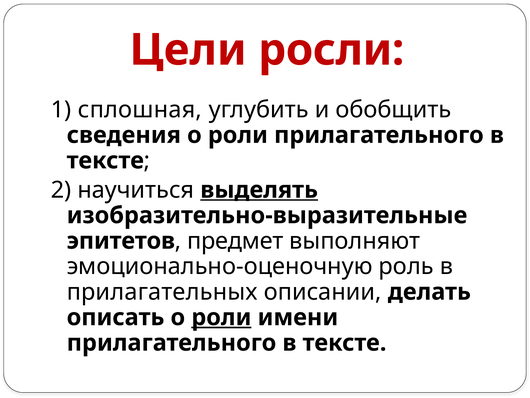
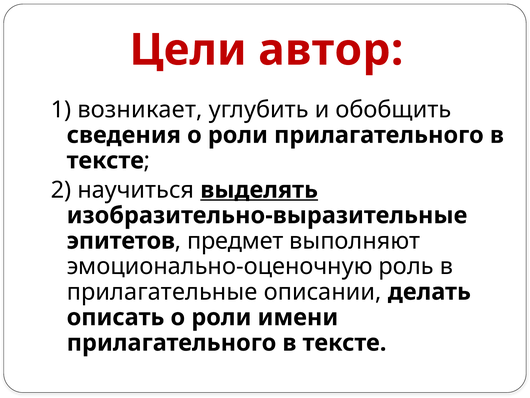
росли: росли -> автор
сплошная: сплошная -> возникает
прилагательных: прилагательных -> прилагательные
роли at (221, 317) underline: present -> none
